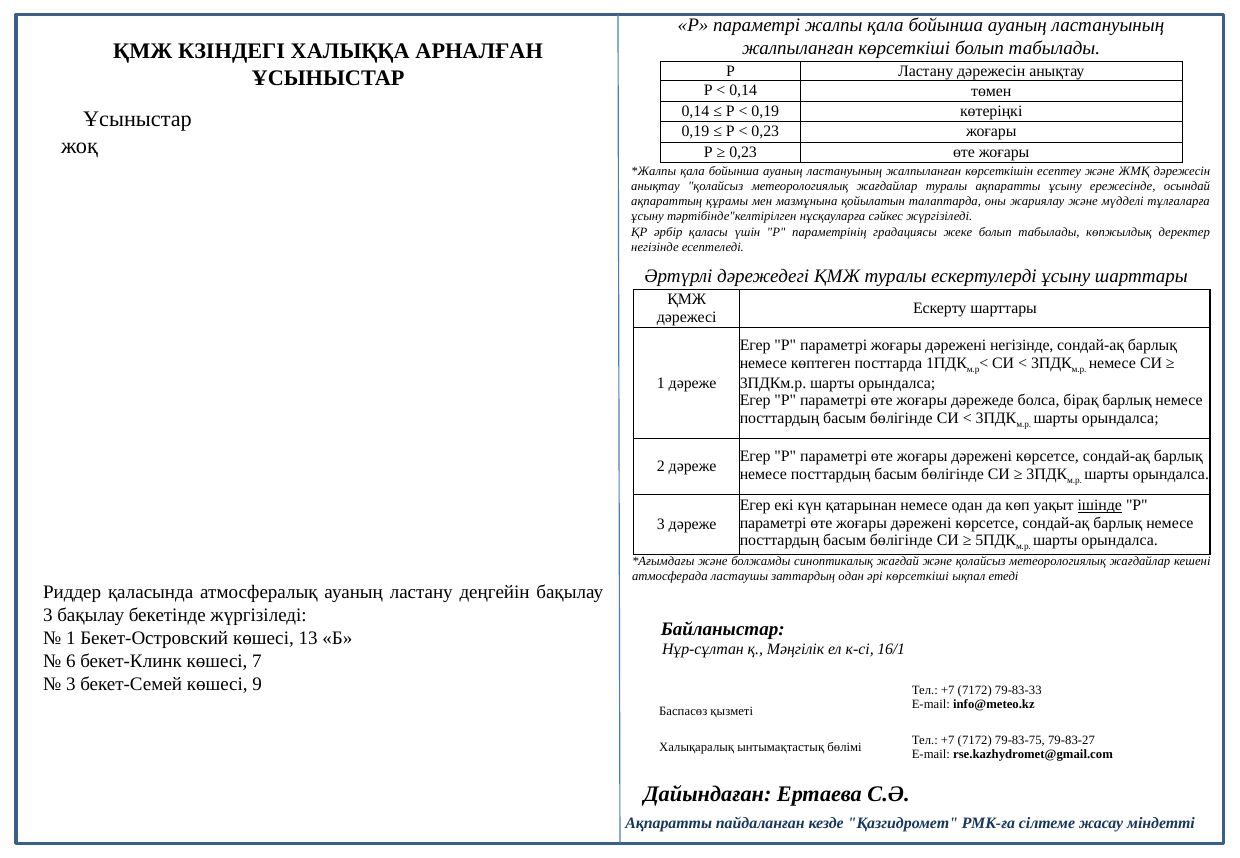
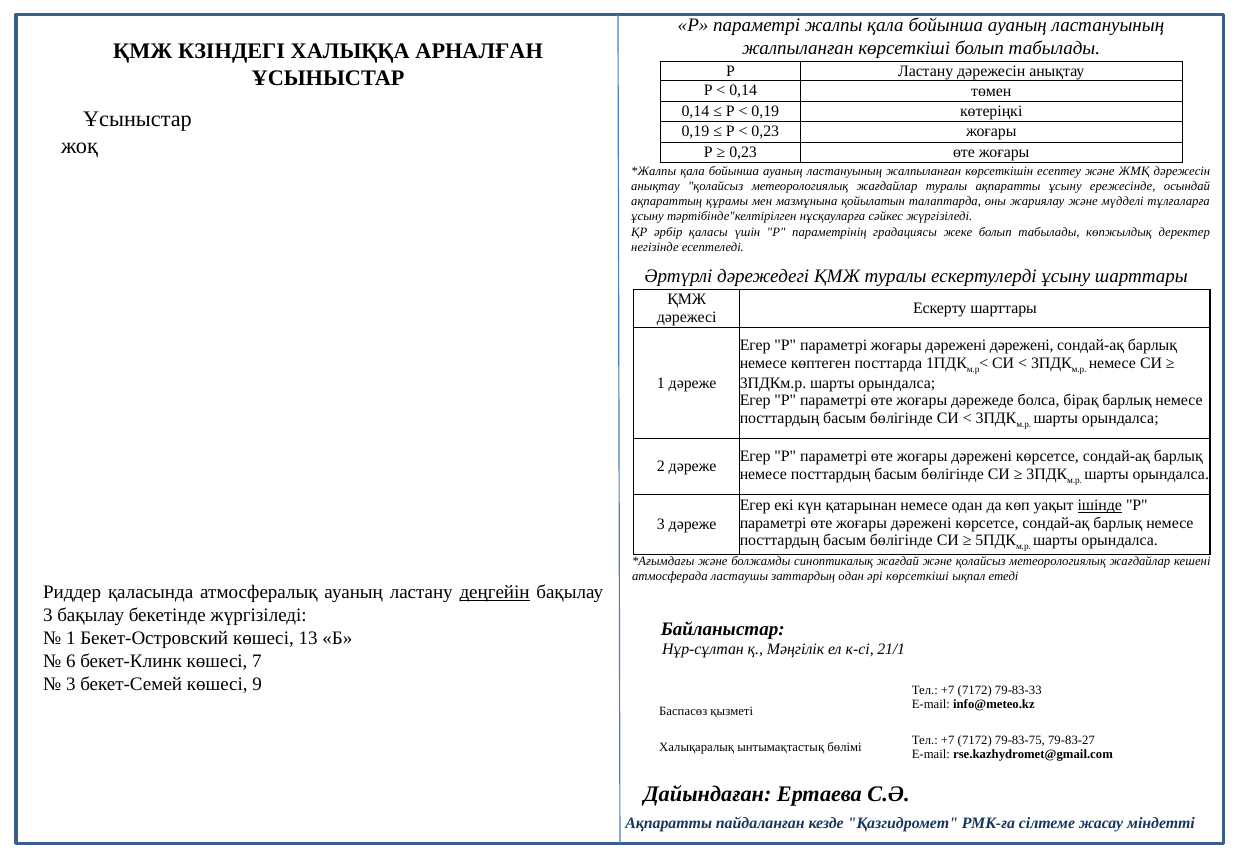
дәрежені негізінде: негізінде -> дәрежені
деңгейін underline: none -> present
16/1: 16/1 -> 21/1
